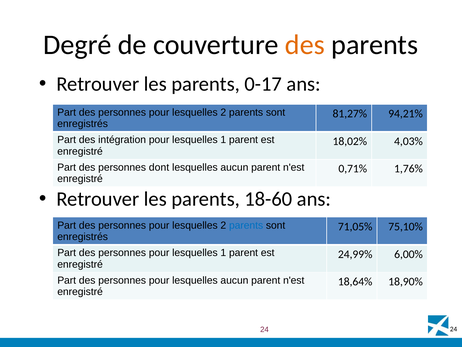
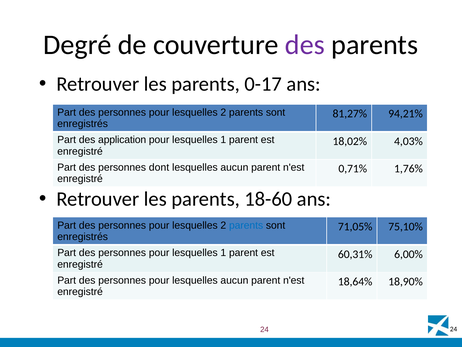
des at (305, 45) colour: orange -> purple
intégration: intégration -> application
24,99%: 24,99% -> 60,31%
